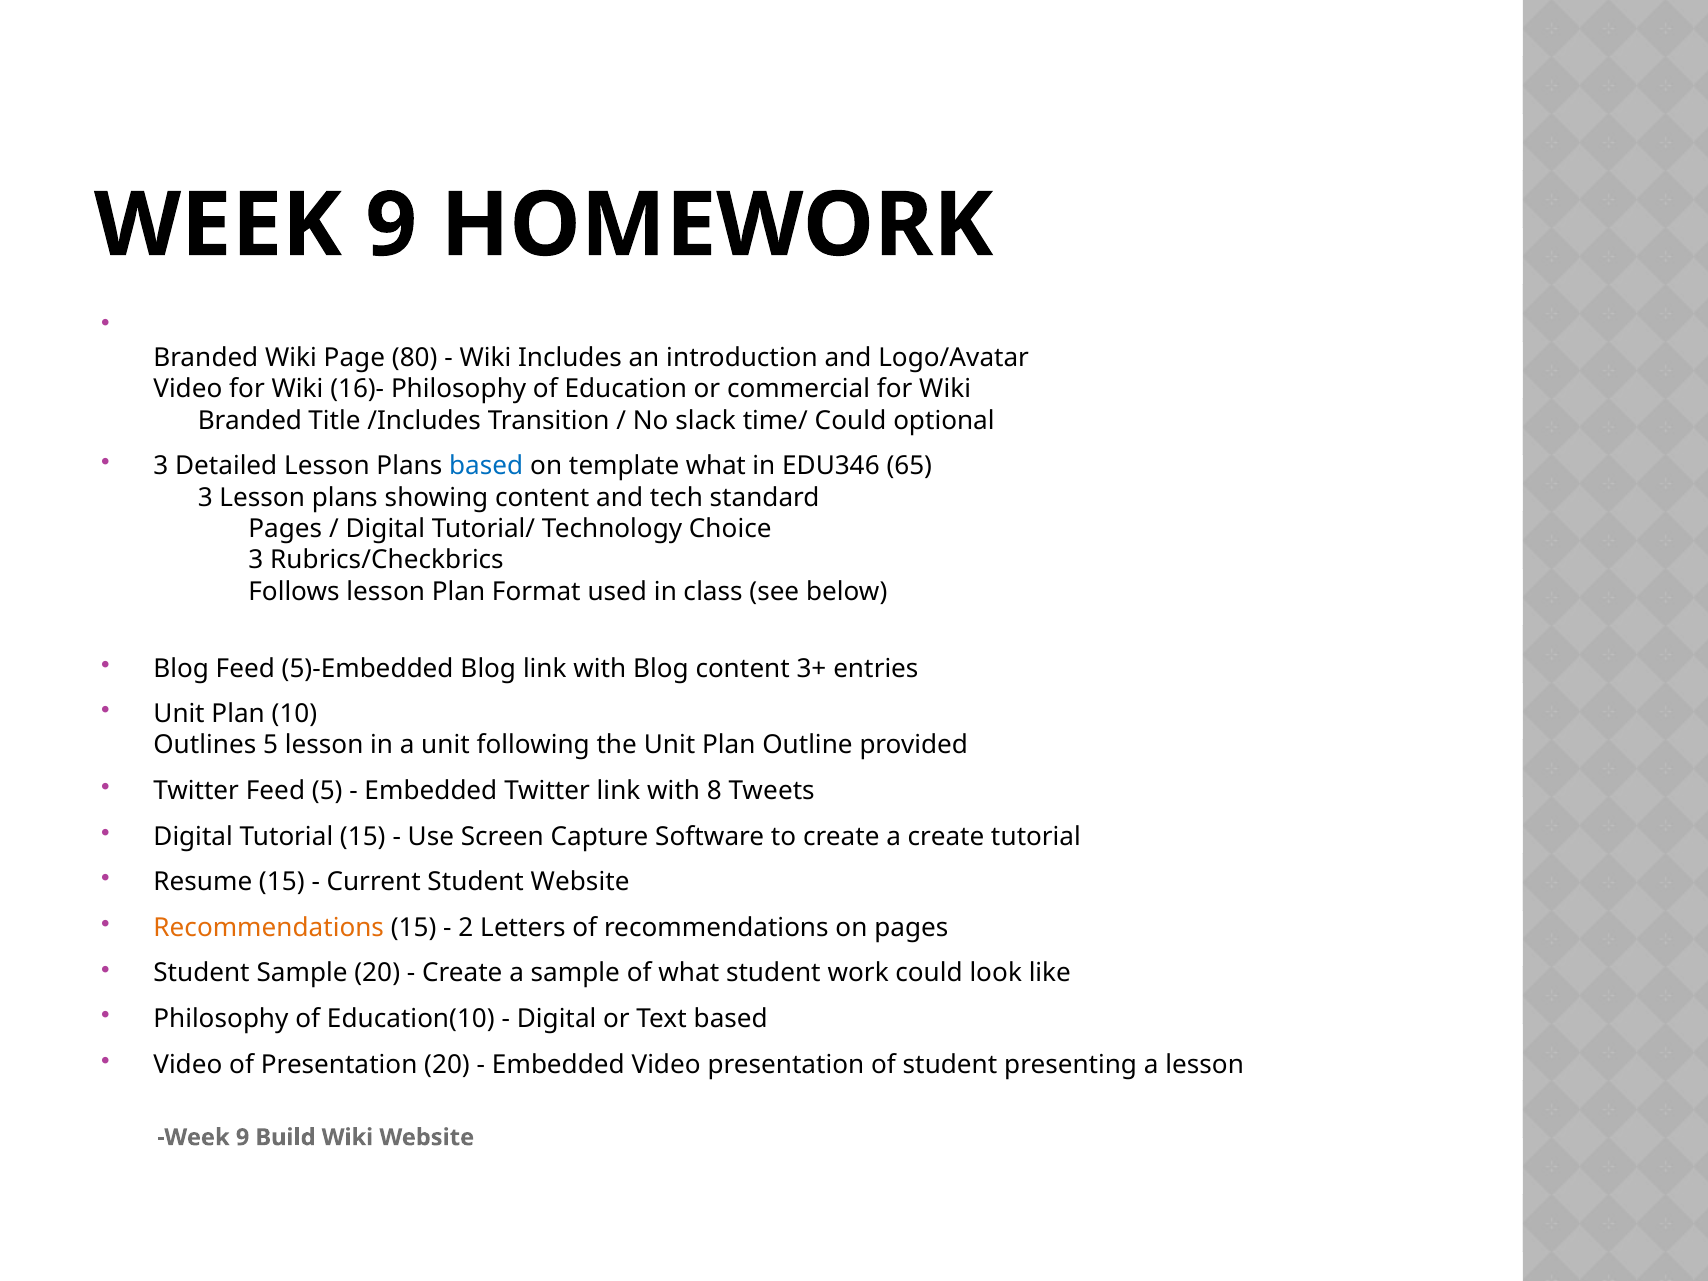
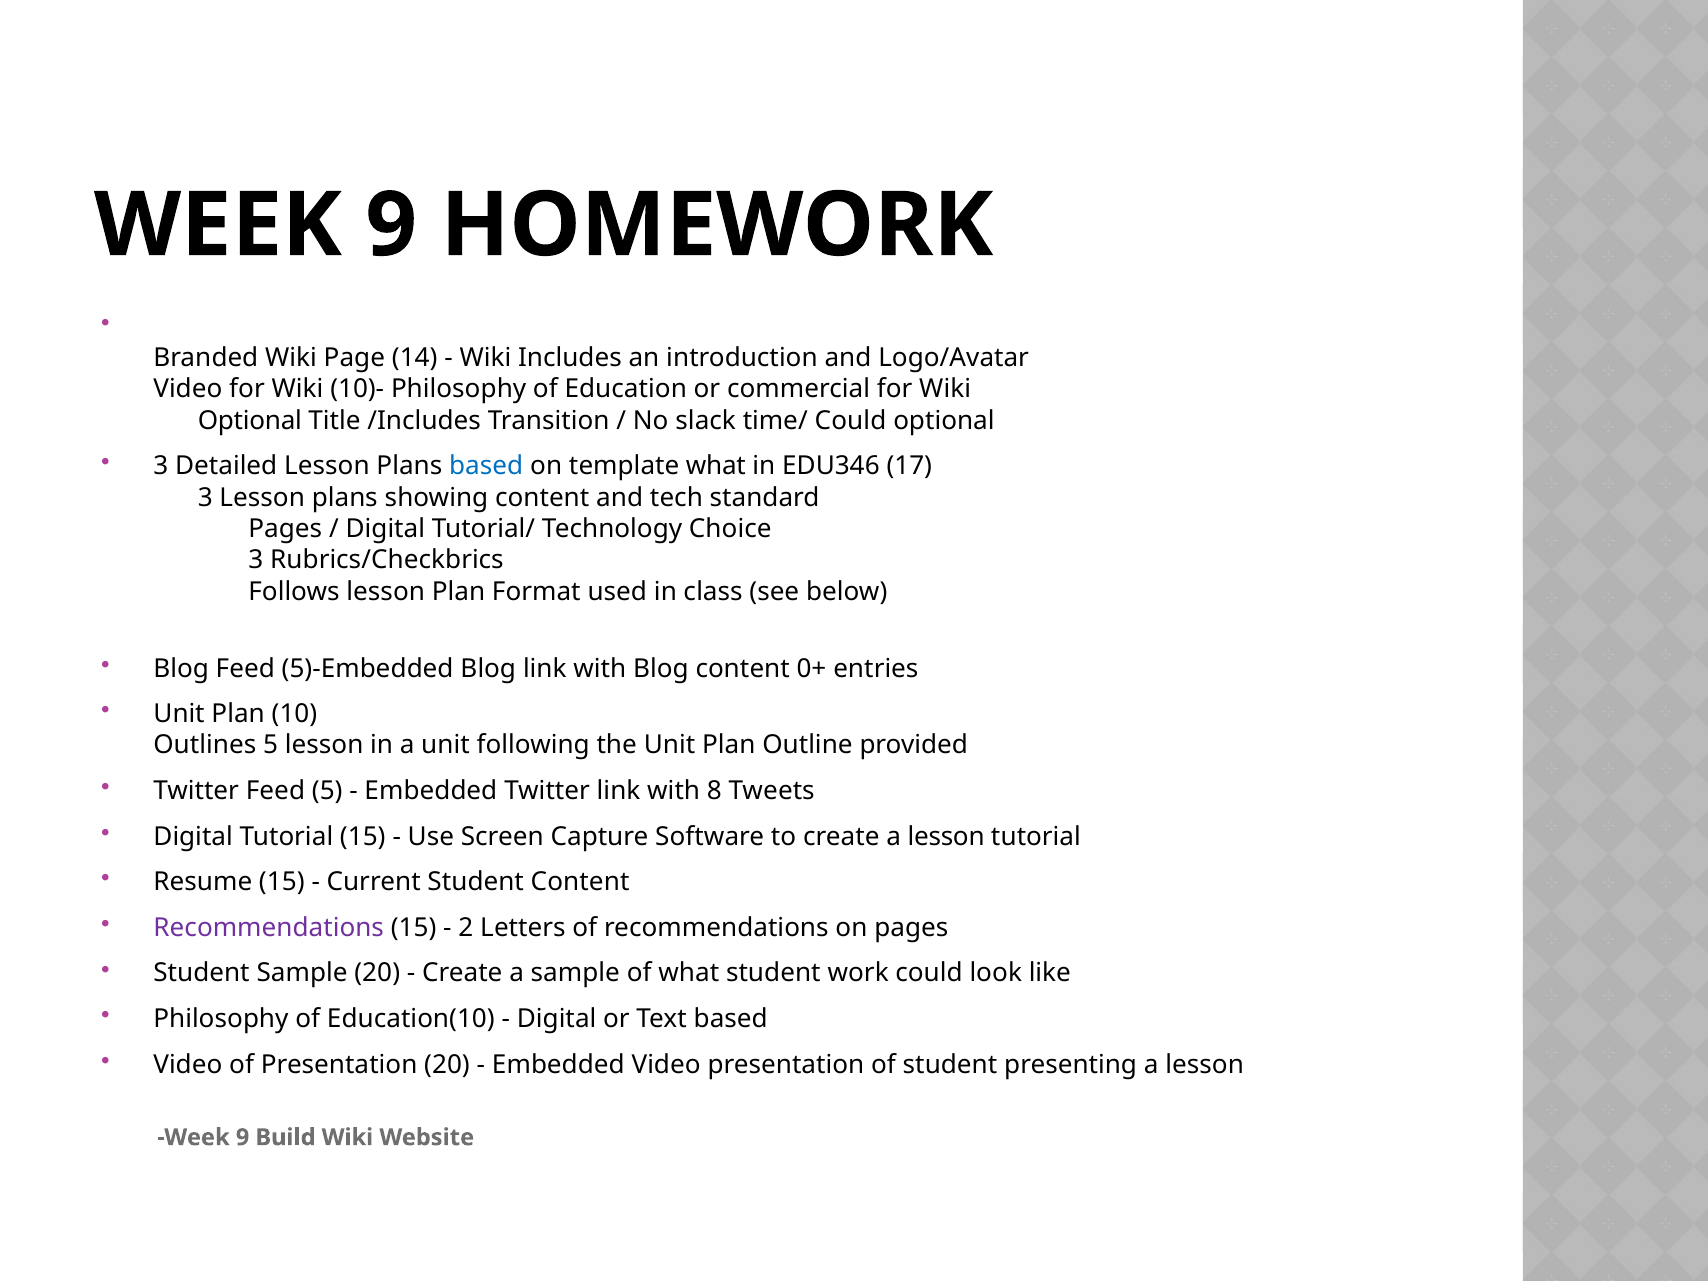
80: 80 -> 14
16)-: 16)- -> 10)-
Branded at (250, 421): Branded -> Optional
65: 65 -> 17
3+: 3+ -> 0+
create a create: create -> lesson
Student Website: Website -> Content
Recommendations at (269, 928) colour: orange -> purple
